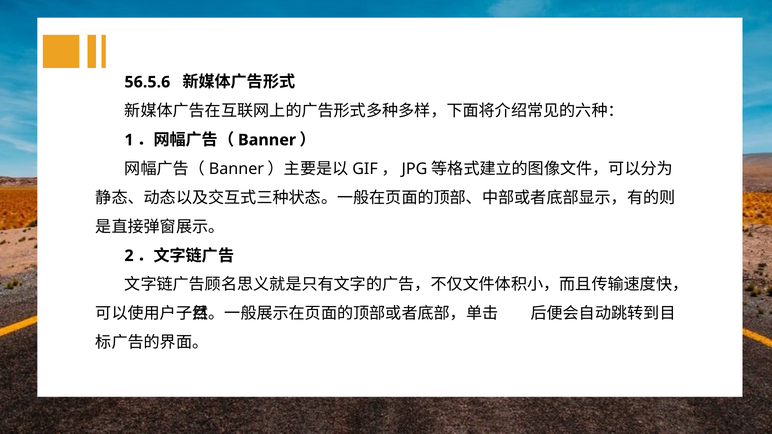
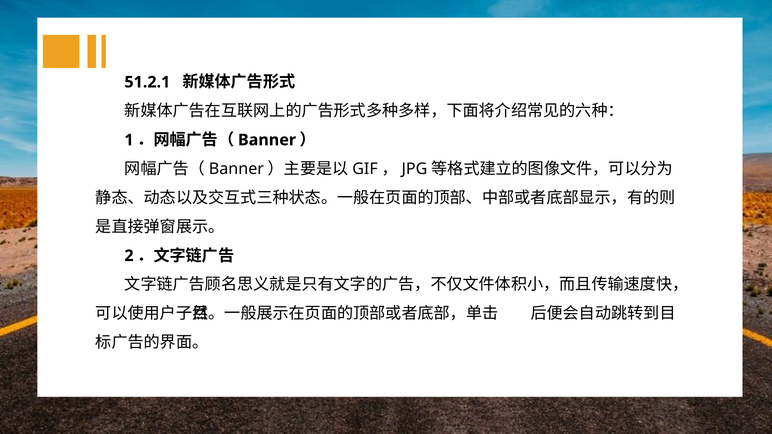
56.5.6: 56.5.6 -> 51.2.1
